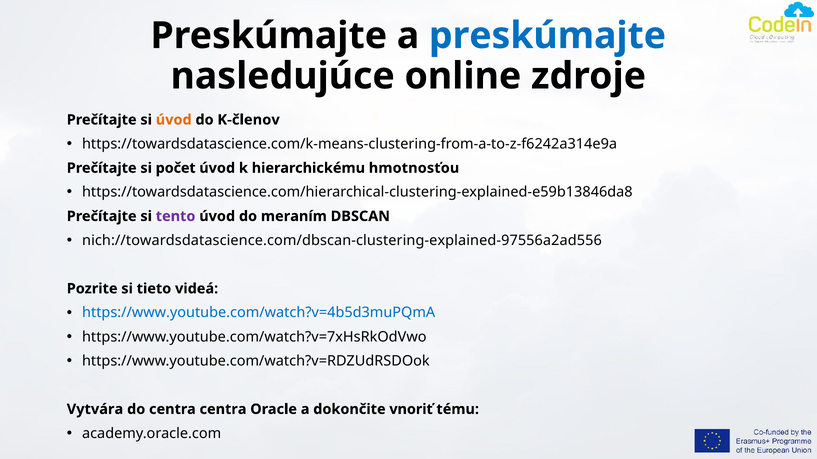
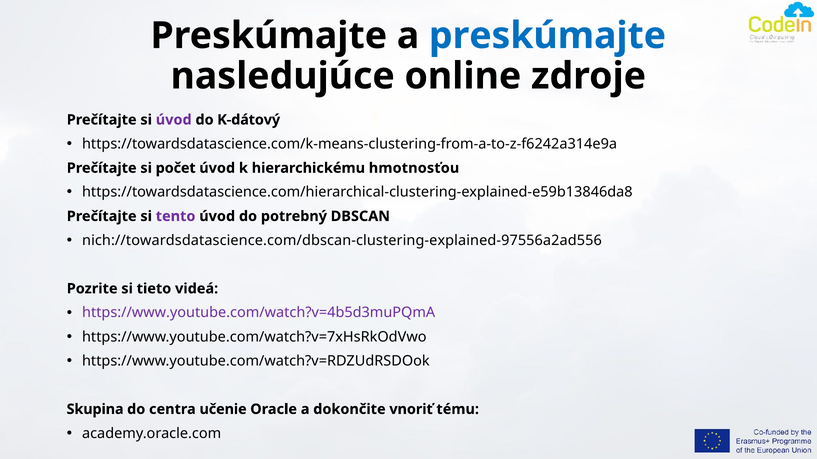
úvod at (174, 120) colour: orange -> purple
K-členov: K-členov -> K-dátový
meraním: meraním -> potrebný
https://www.youtube.com/watch?v=4b5d3muPQmA colour: blue -> purple
Vytvára: Vytvára -> Skupina
centra centra: centra -> učenie
